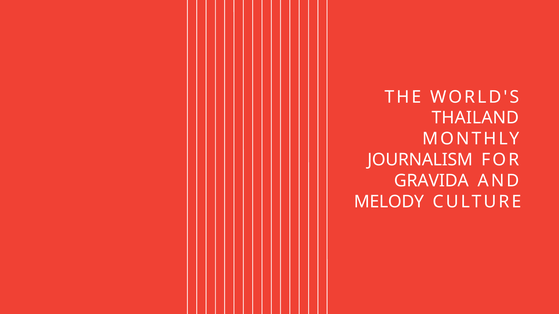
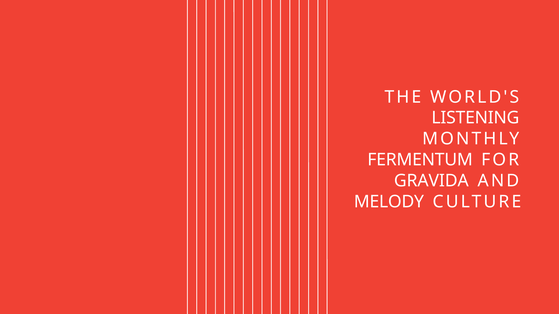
THAILAND: THAILAND -> LISTENING
JOURNALISM: JOURNALISM -> FERMENTUM
